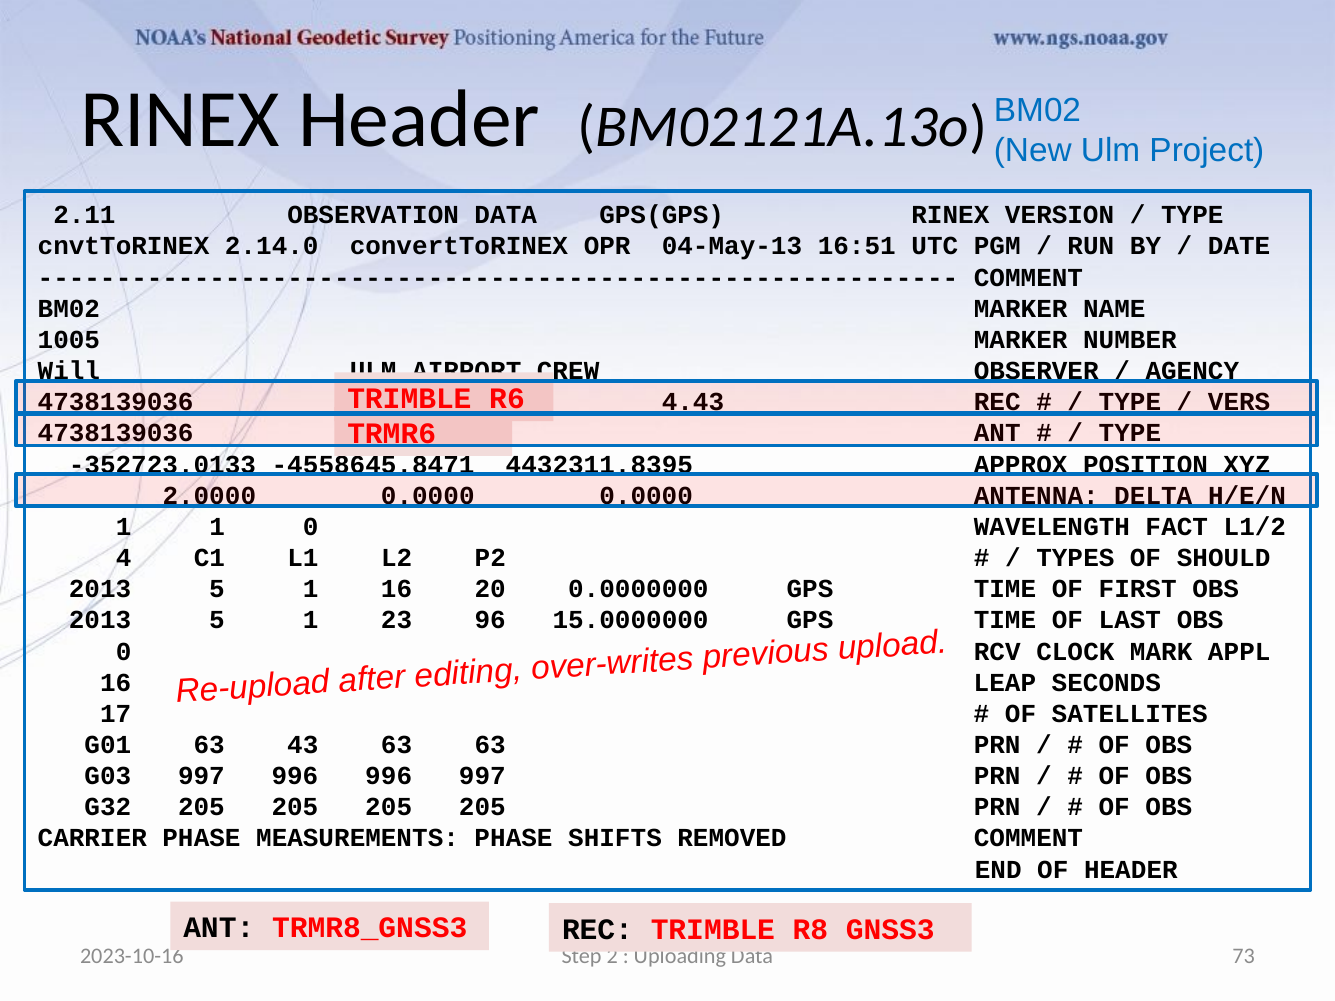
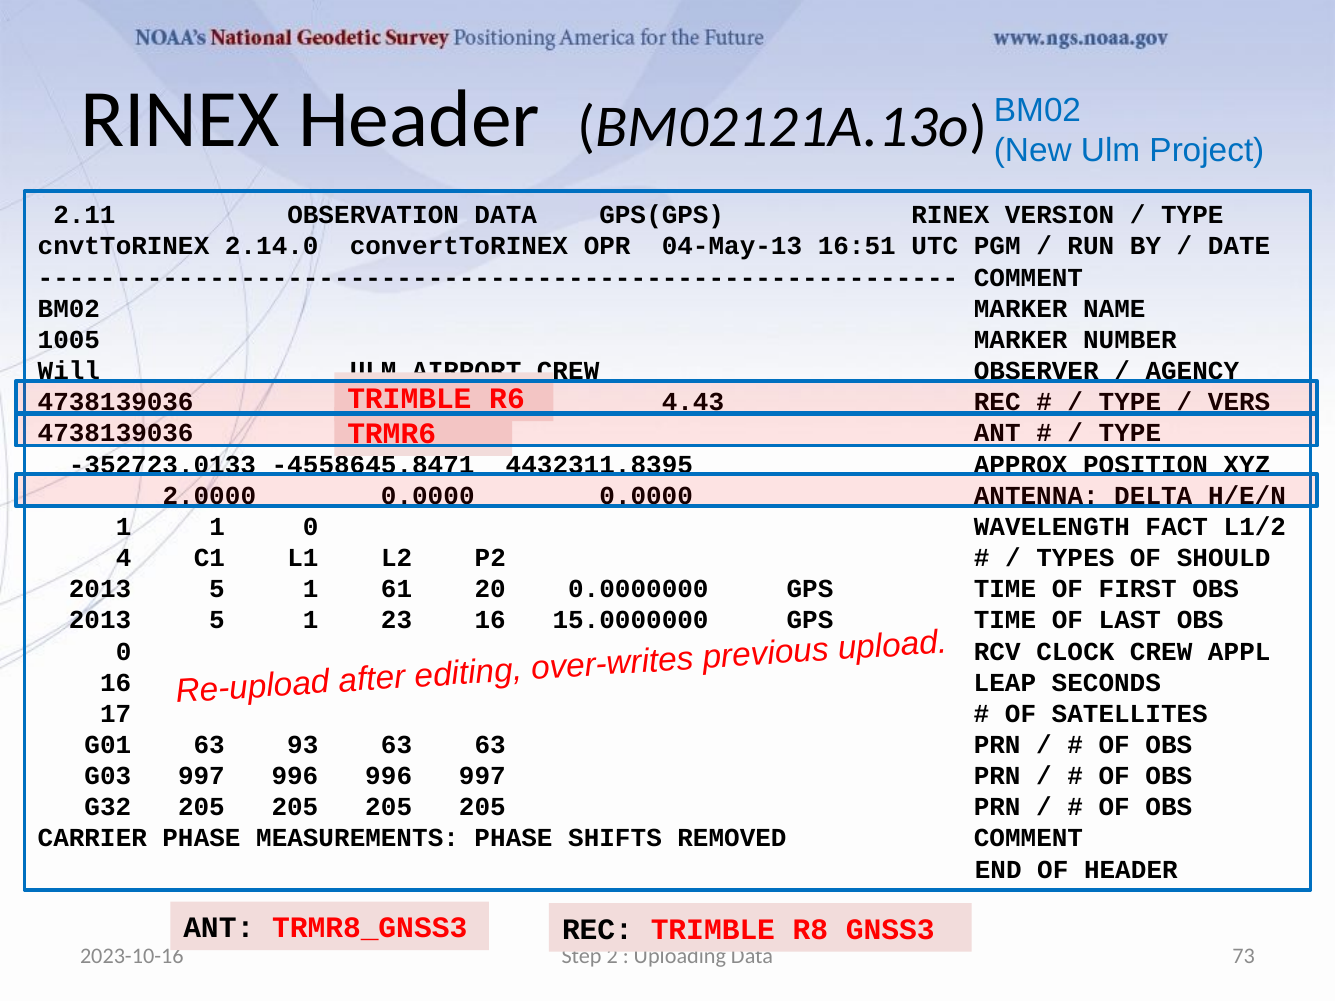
1 16: 16 -> 61
23 96: 96 -> 16
CLOCK MARK: MARK -> CREW
43: 43 -> 93
